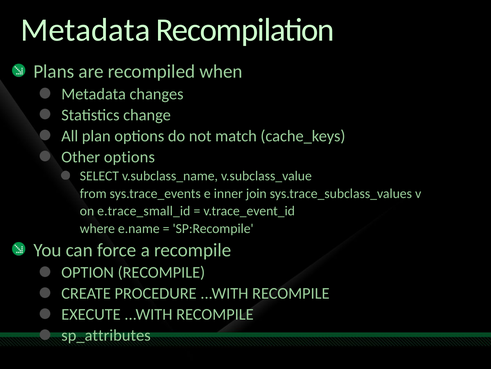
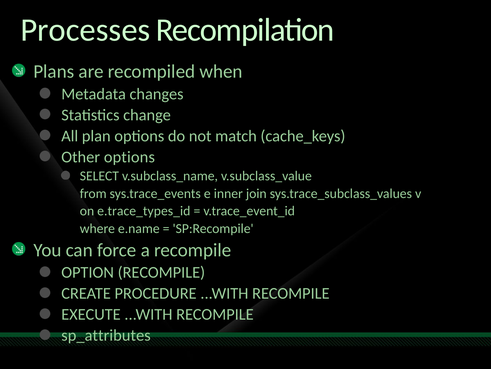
Metadata at (85, 30): Metadata -> Processes
e.trace_small_id: e.trace_small_id -> e.trace_types_id
